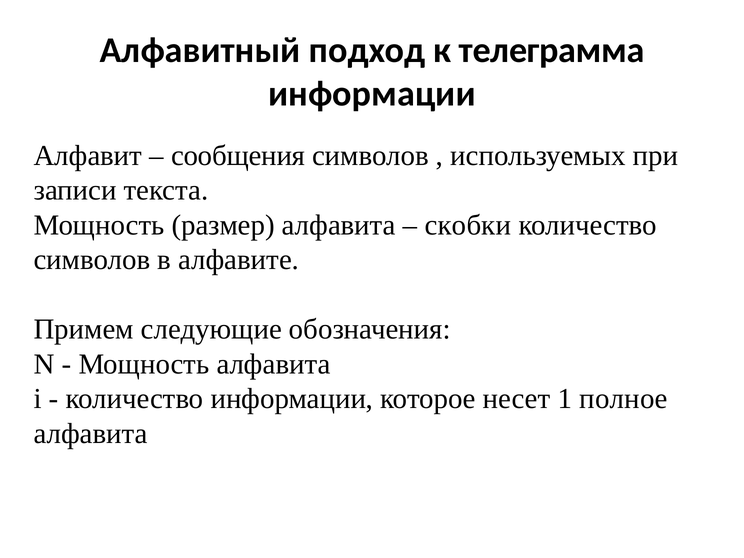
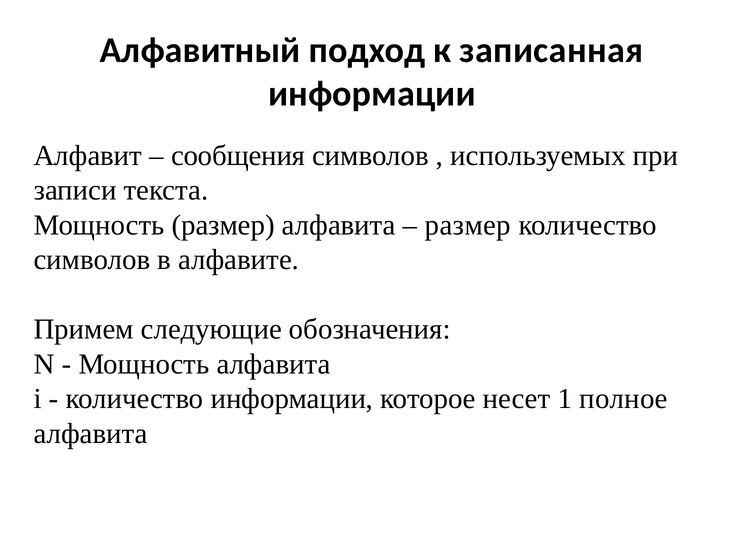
телеграмма: телеграмма -> записанная
скобки at (468, 225): скобки -> размер
